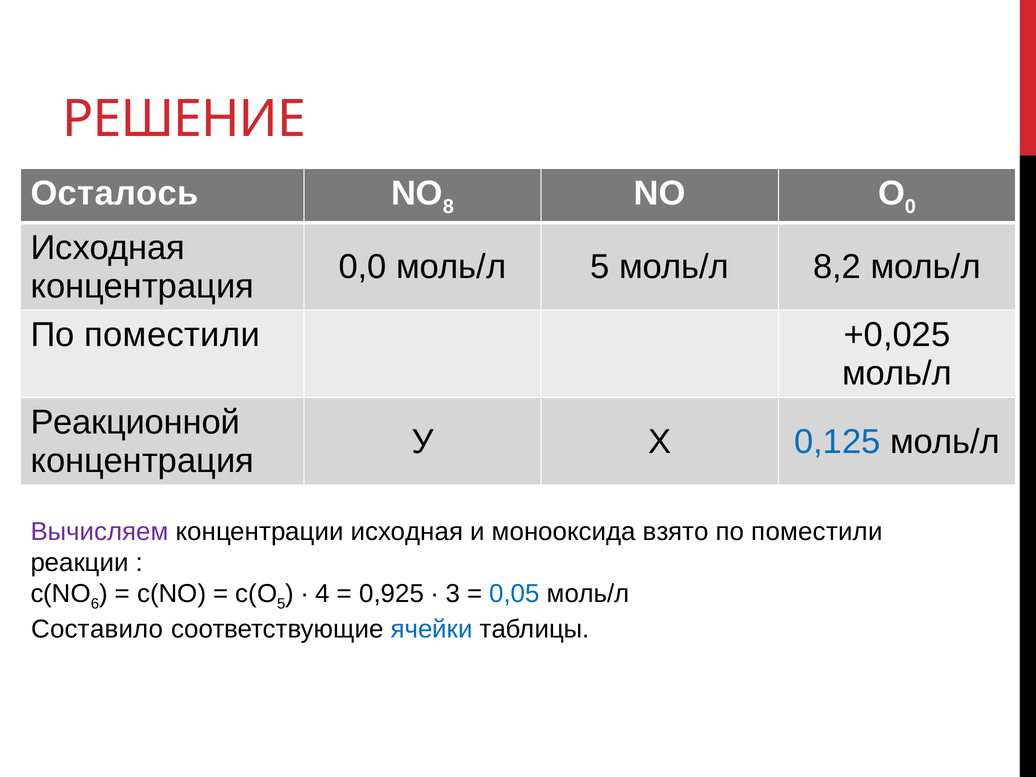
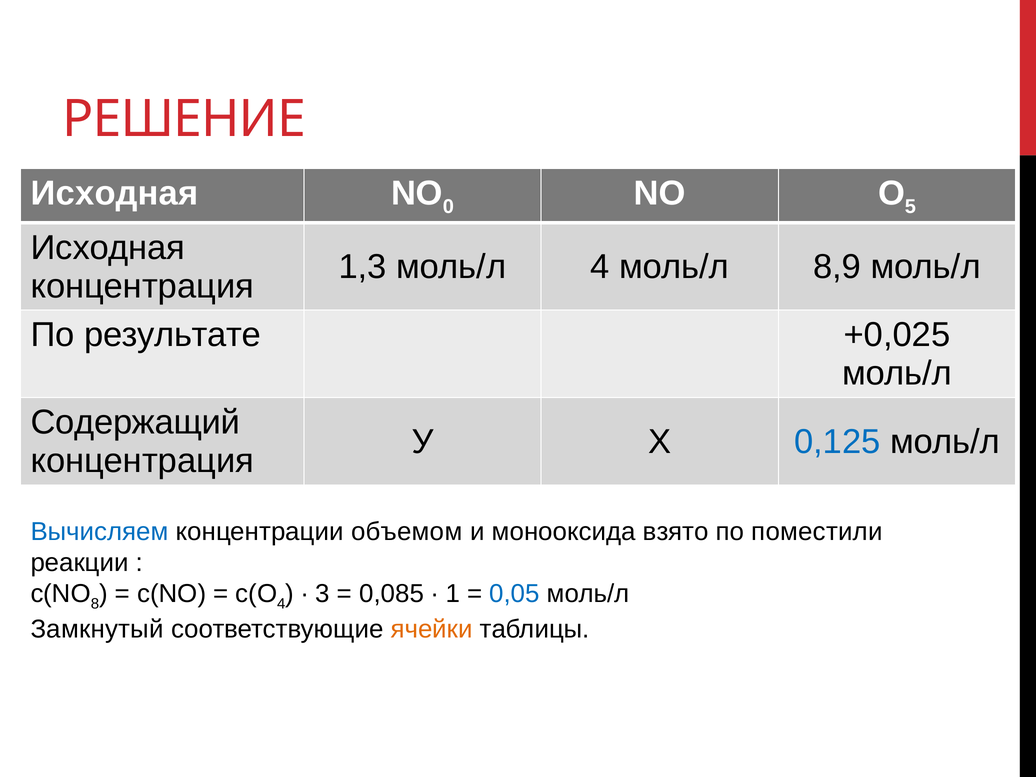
Осталось at (115, 193): Осталось -> Исходная
8: 8 -> 0
0: 0 -> 5
0,0: 0,0 -> 1,3
моль/л 5: 5 -> 4
8,2: 8,2 -> 8,9
поместили at (172, 335): поместили -> результате
Реакционной: Реакционной -> Содержащий
Вычисляем colour: purple -> blue
концентрации исходная: исходная -> объемом
6: 6 -> 8
5 at (281, 604): 5 -> 4
4: 4 -> 3
0,925: 0,925 -> 0,085
3: 3 -> 1
Составило: Составило -> Замкнутый
ячейки colour: blue -> orange
